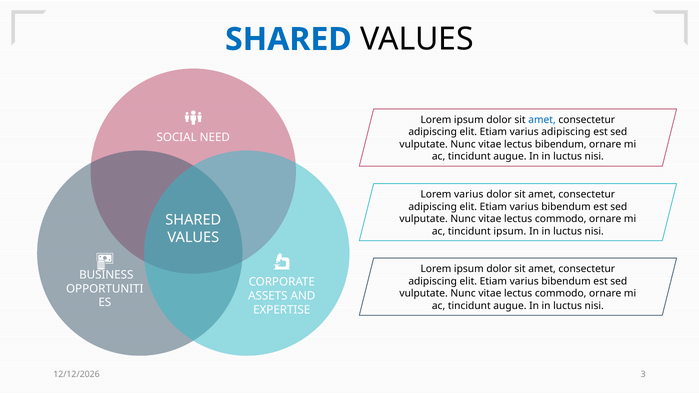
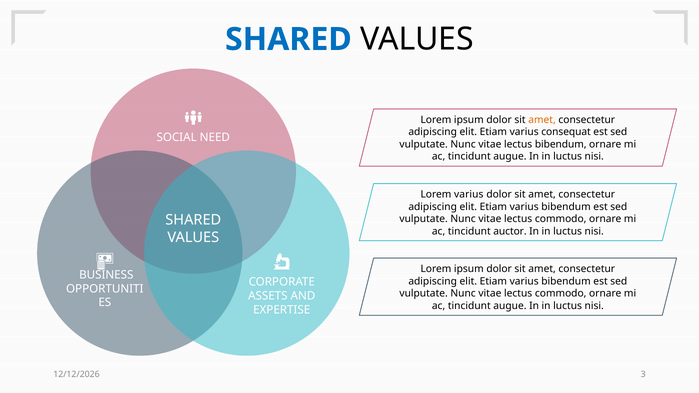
amet at (542, 120) colour: blue -> orange
varius adipiscing: adipiscing -> consequat
tincidunt ipsum: ipsum -> auctor
